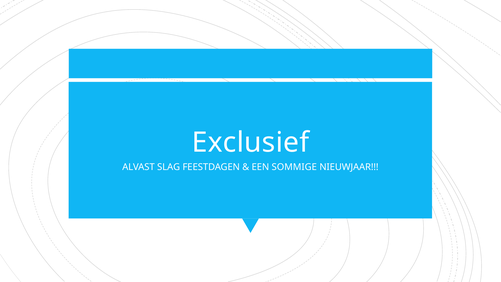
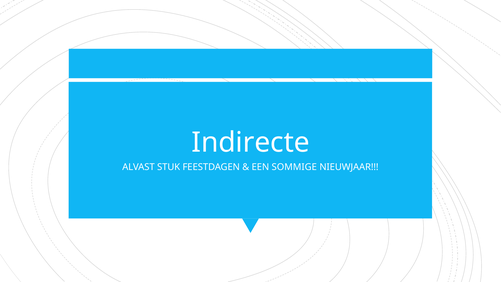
Exclusief: Exclusief -> Indirecte
SLAG: SLAG -> STUK
